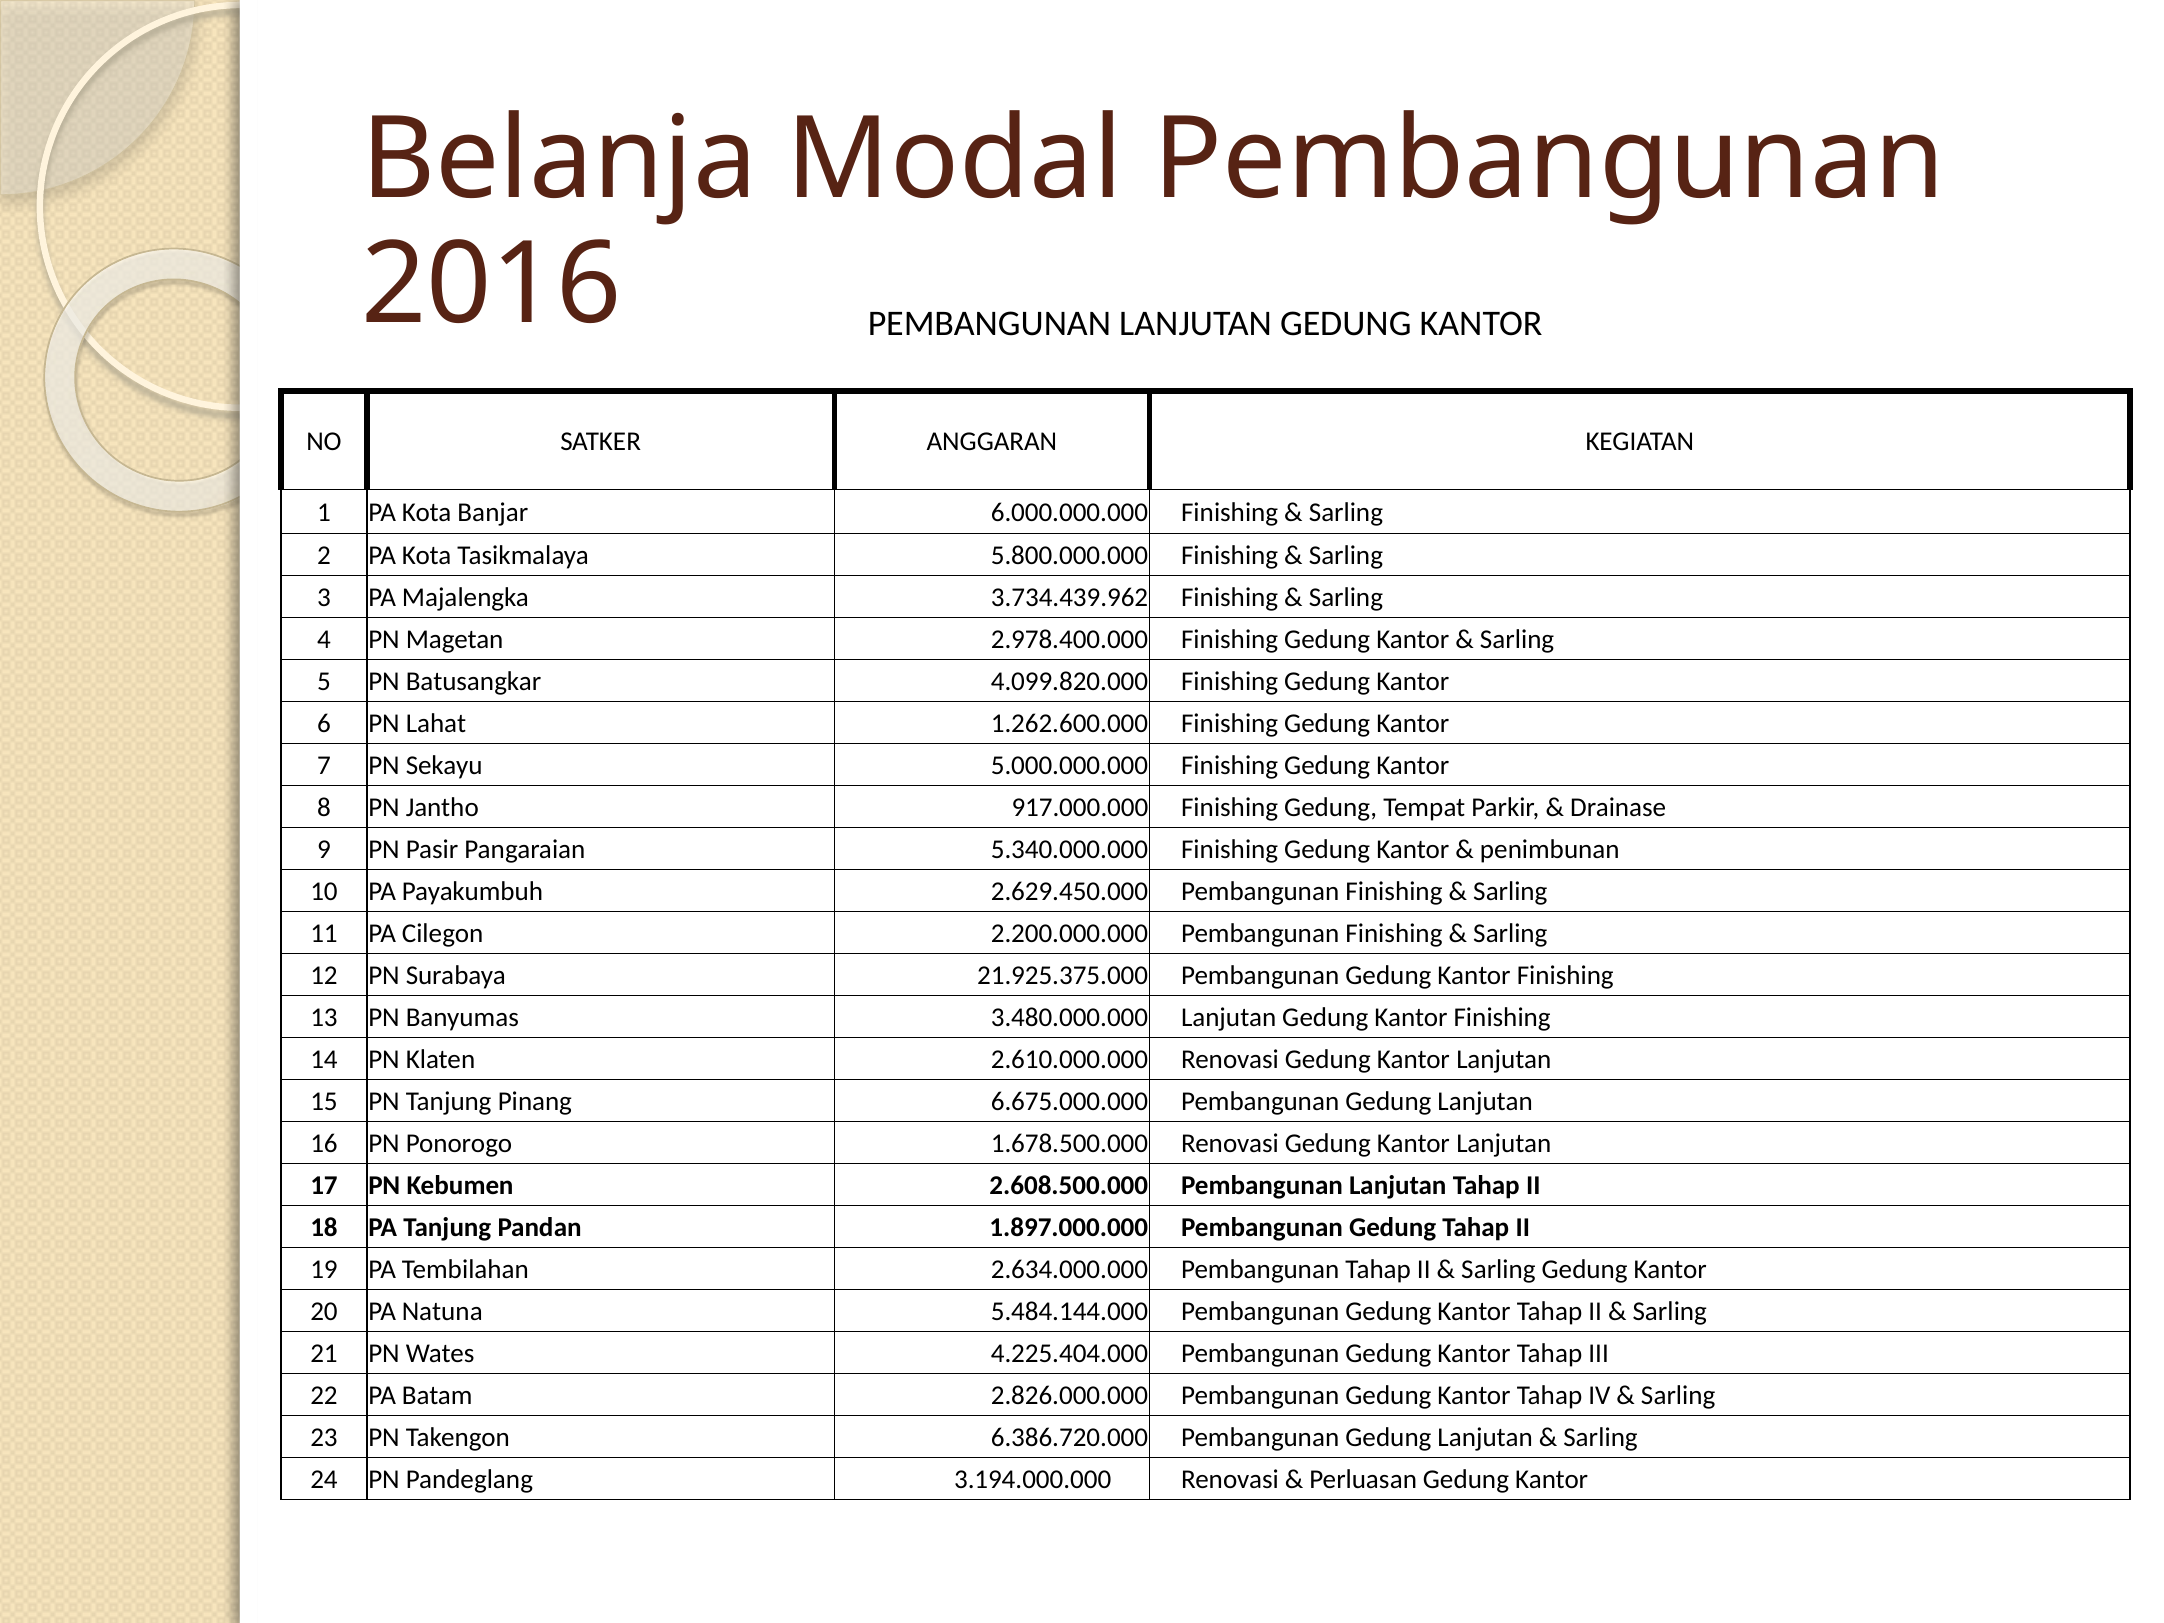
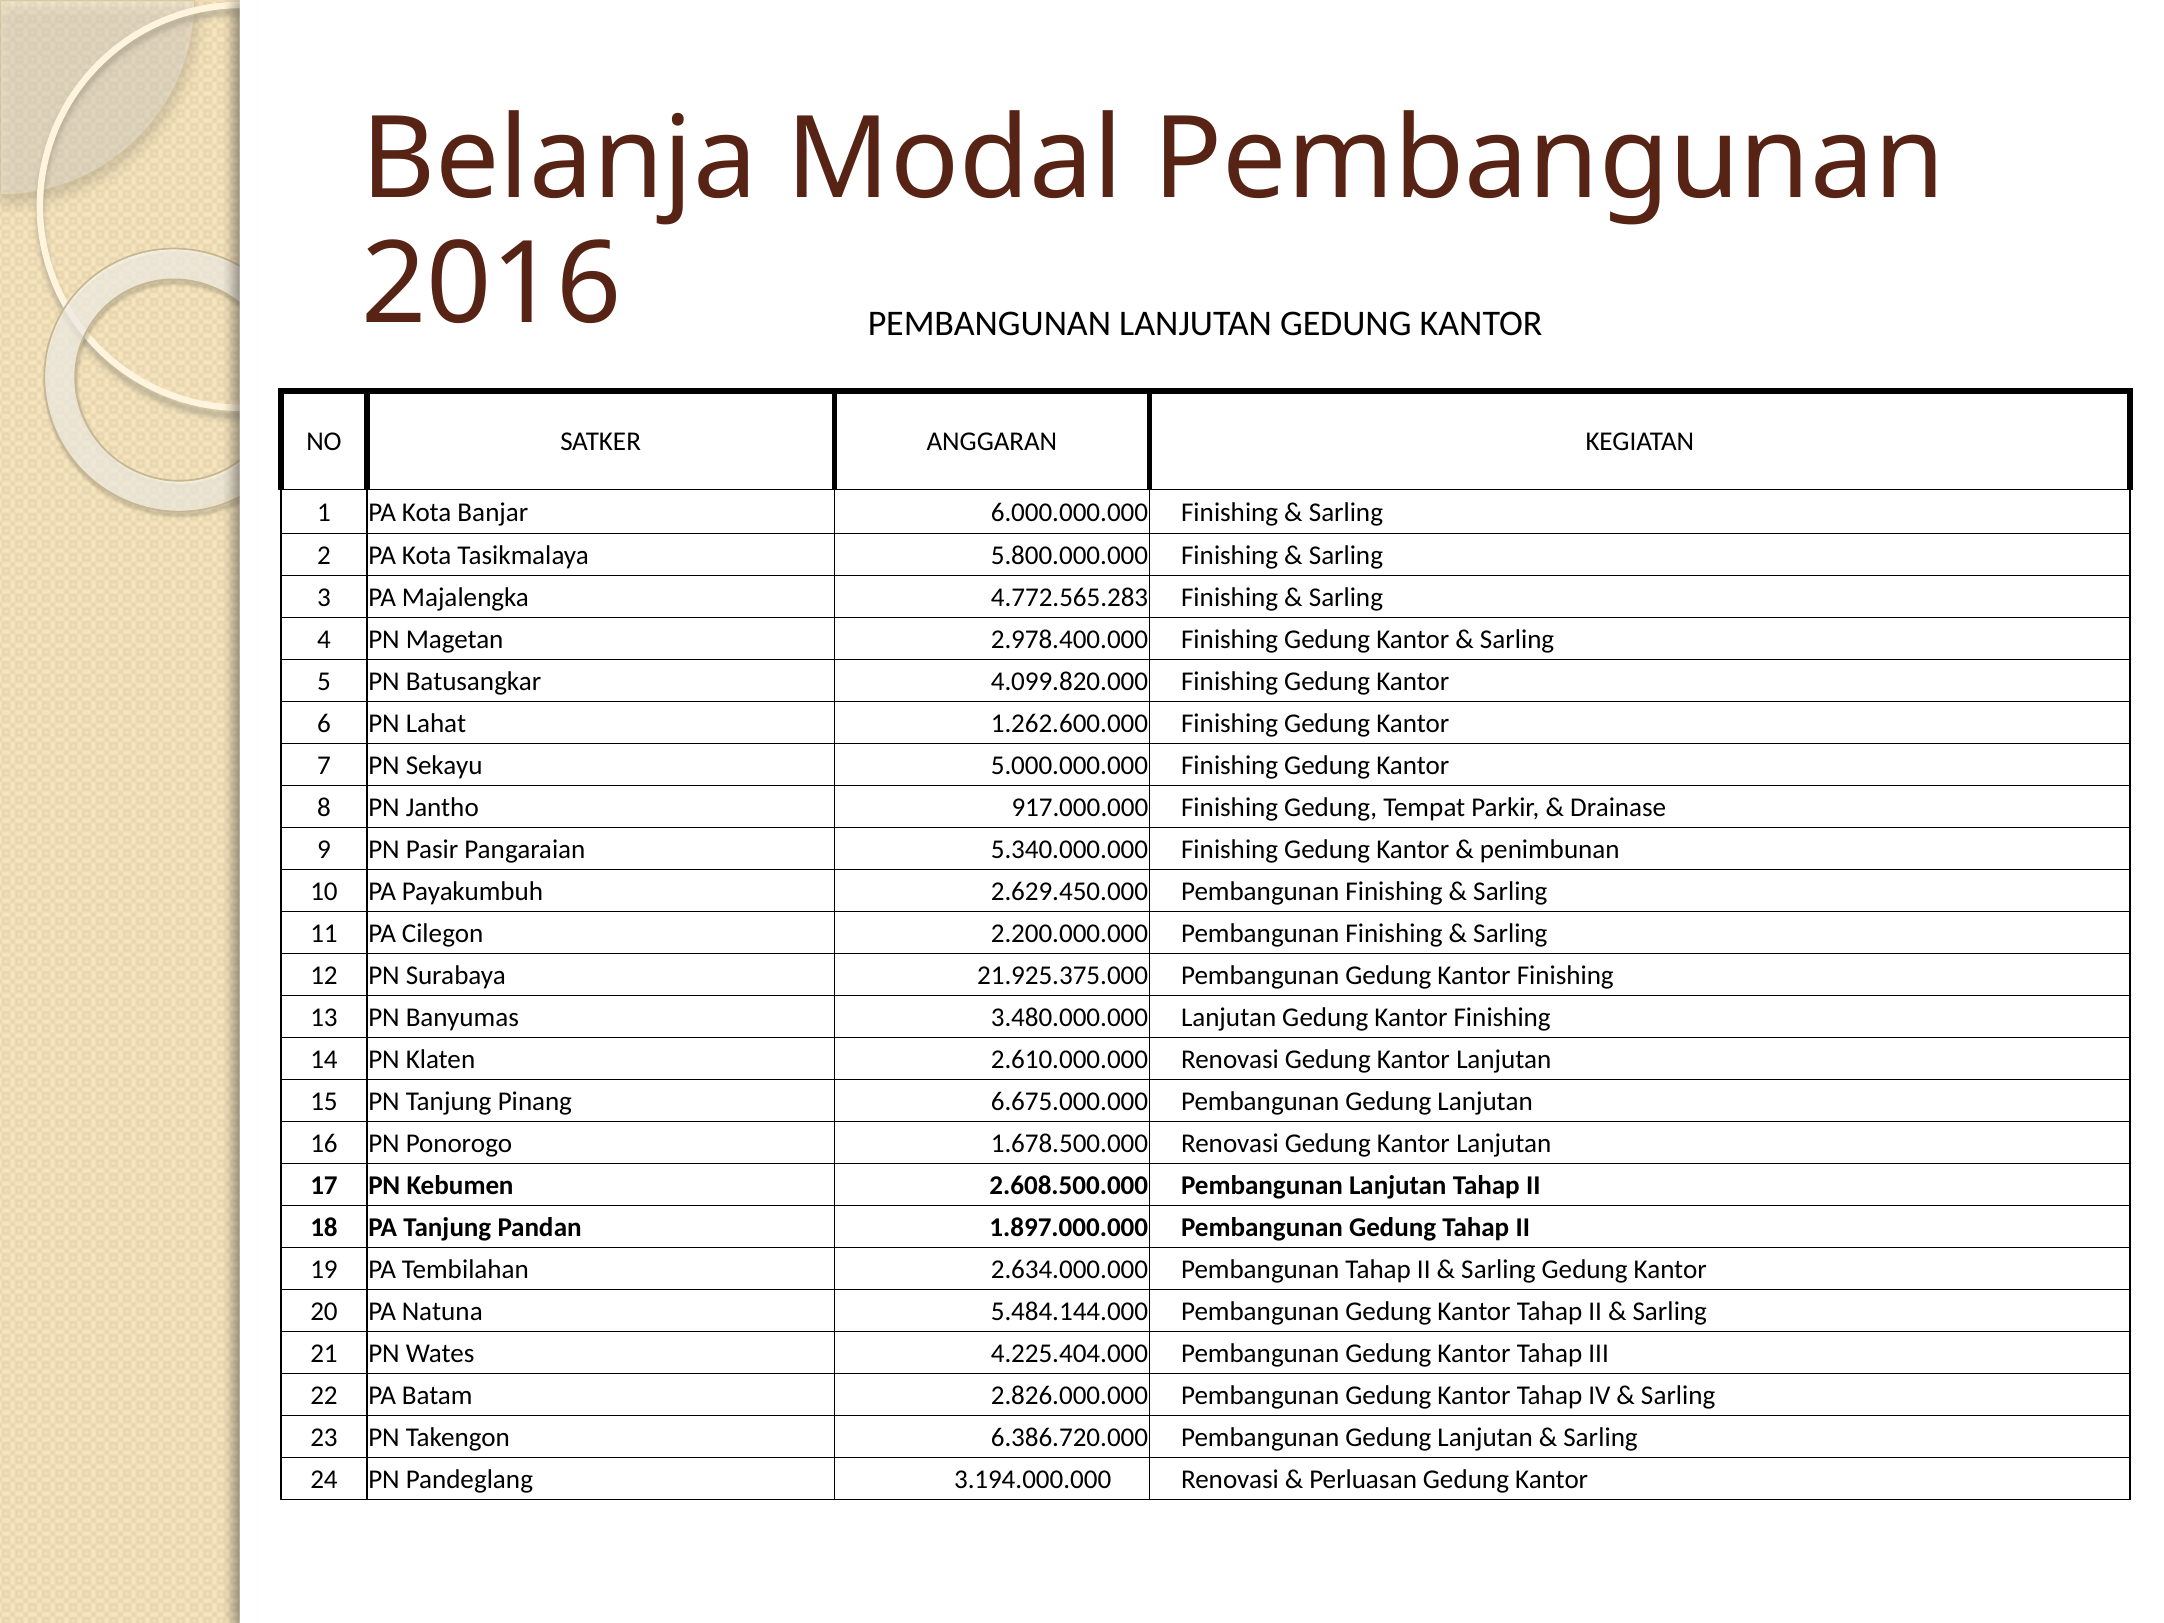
3.734.439.962: 3.734.439.962 -> 4.772.565.283
